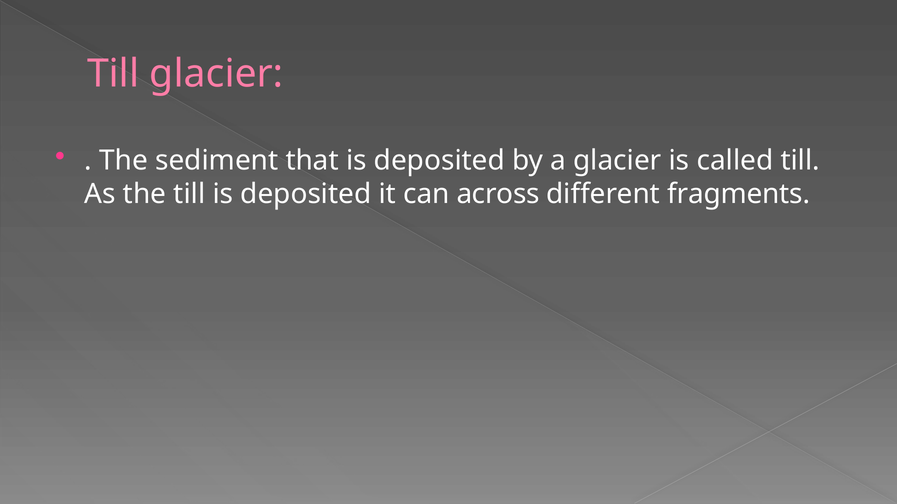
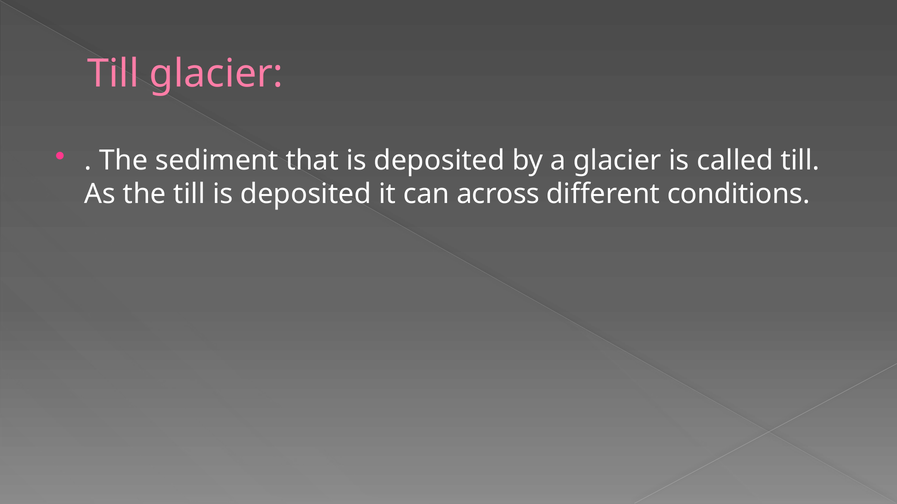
fragments: fragments -> conditions
